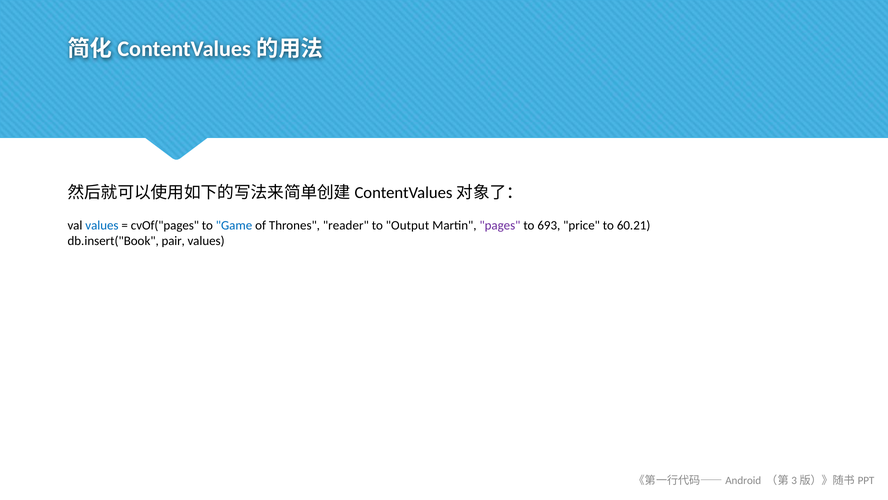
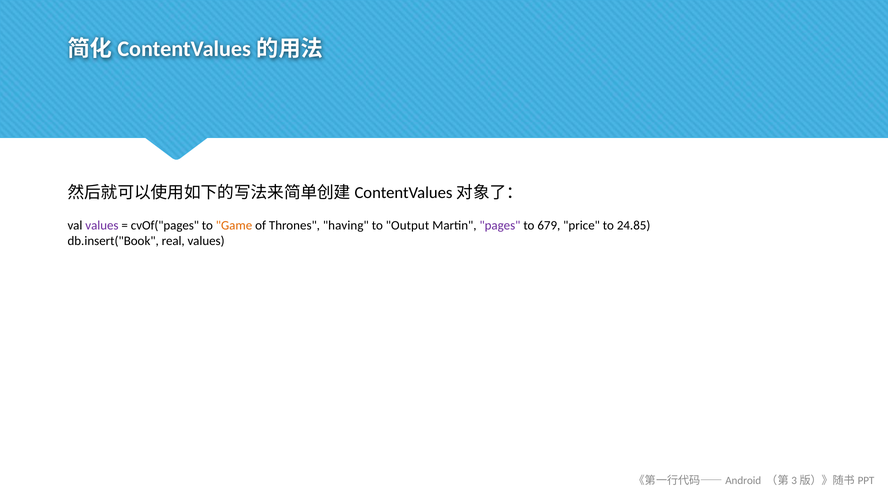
values at (102, 225) colour: blue -> purple
Game colour: blue -> orange
reader: reader -> having
693: 693 -> 679
60.21: 60.21 -> 24.85
pair: pair -> real
